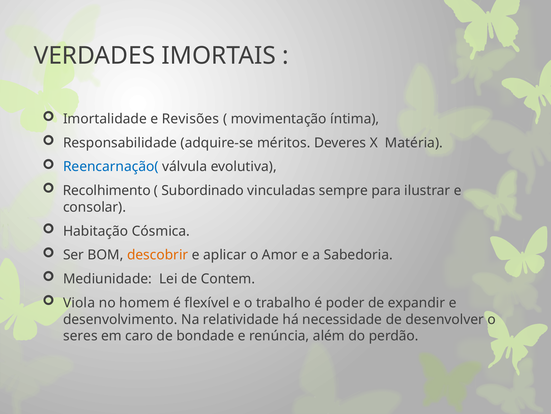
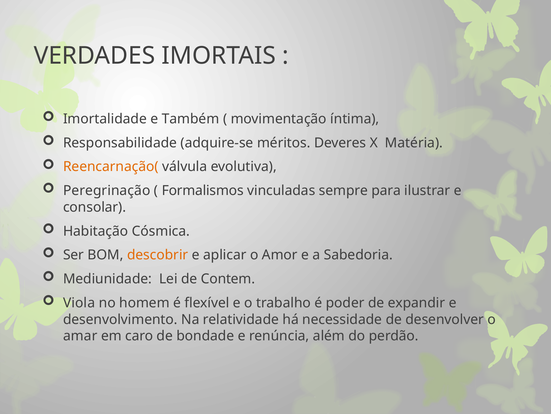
Revisões: Revisões -> Também
Reencarnação( colour: blue -> orange
Recolhimento: Recolhimento -> Peregrinação
Subordinado: Subordinado -> Formalismos
seres: seres -> amar
